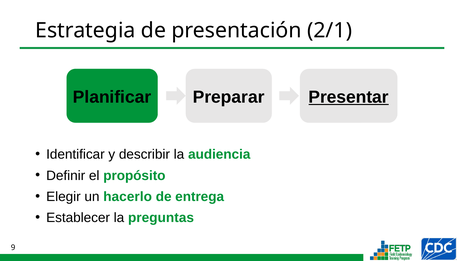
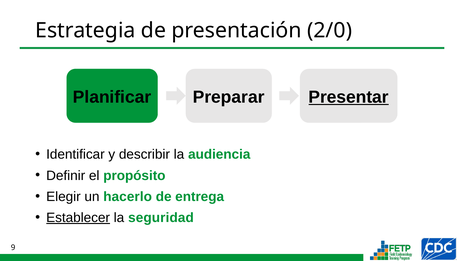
2/1: 2/1 -> 2/0
Establecer underline: none -> present
preguntas: preguntas -> seguridad
